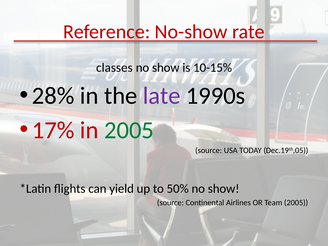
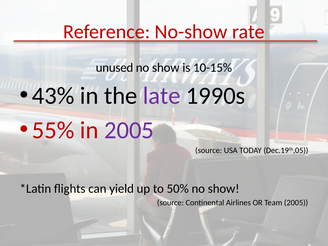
classes: classes -> unused
28%: 28% -> 43%
17%: 17% -> 55%
2005 at (129, 130) colour: green -> purple
